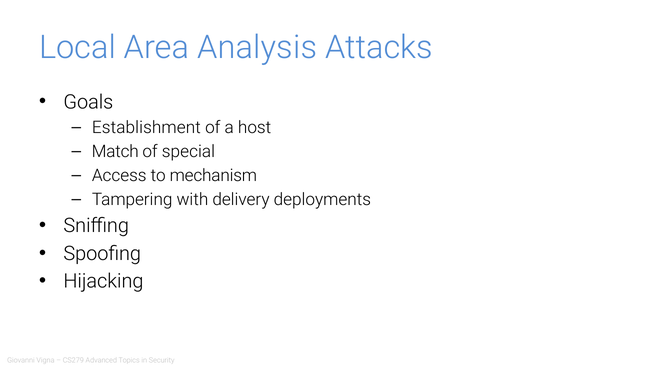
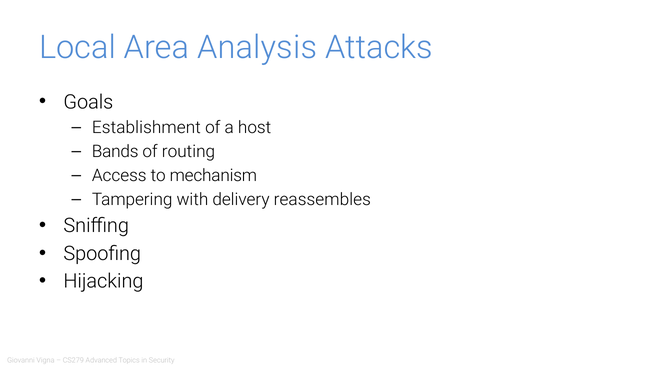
Match: Match -> Bands
special: special -> routing
deployments: deployments -> reassembles
